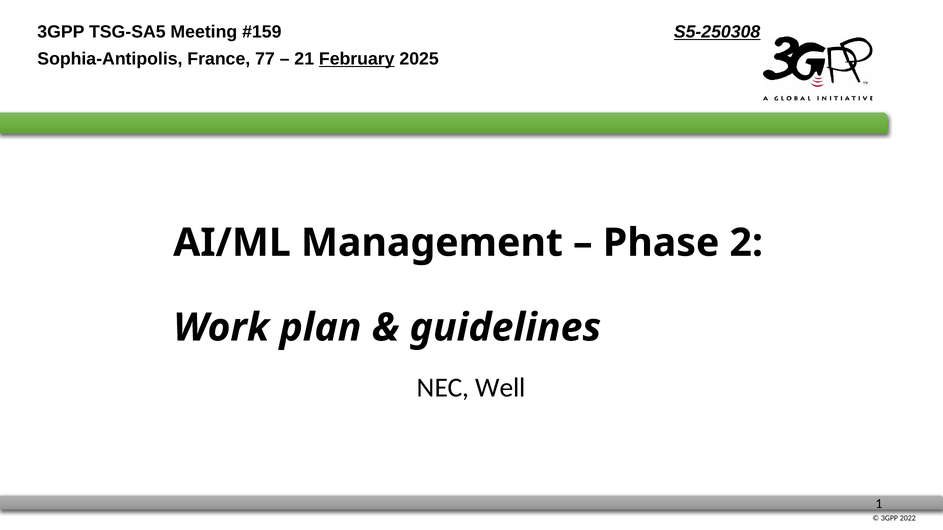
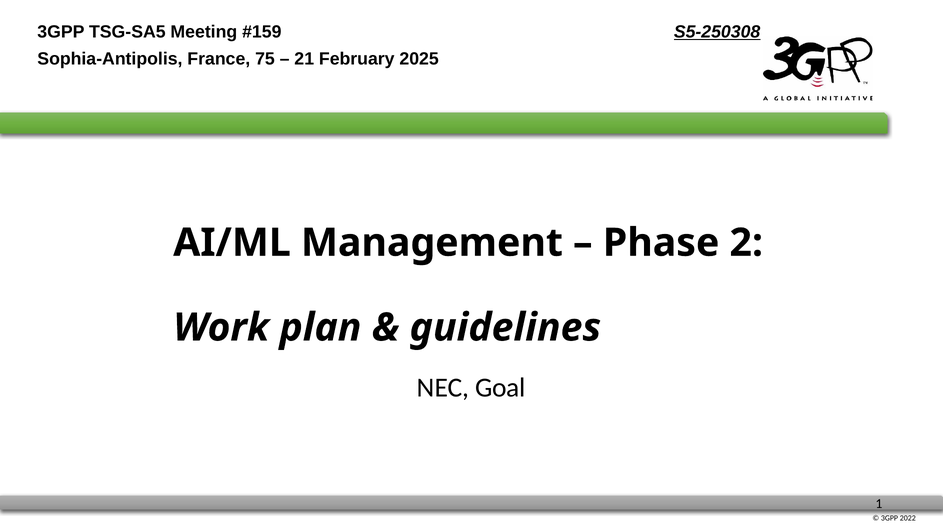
77: 77 -> 75
February underline: present -> none
Well: Well -> Goal
